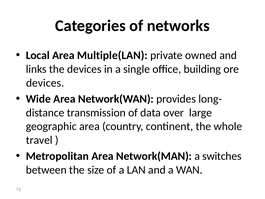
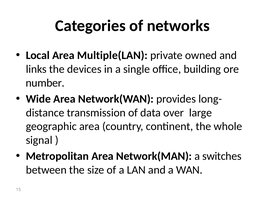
devices at (45, 83): devices -> number
travel: travel -> signal
